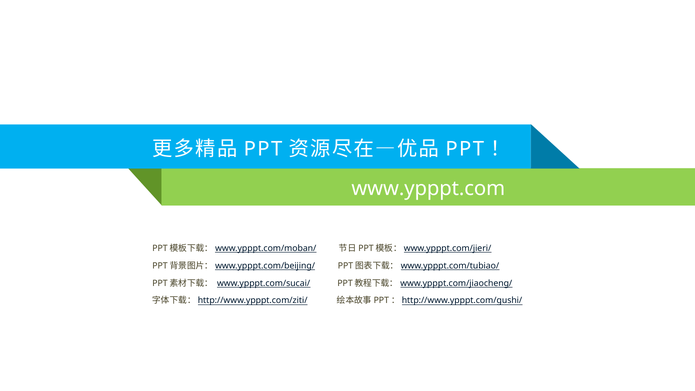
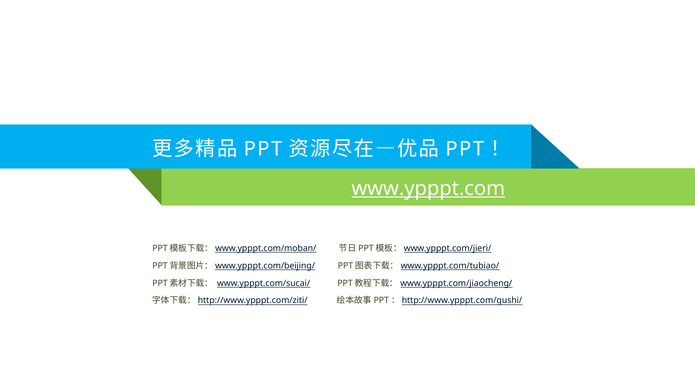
www.ypppt.com underline: none -> present
